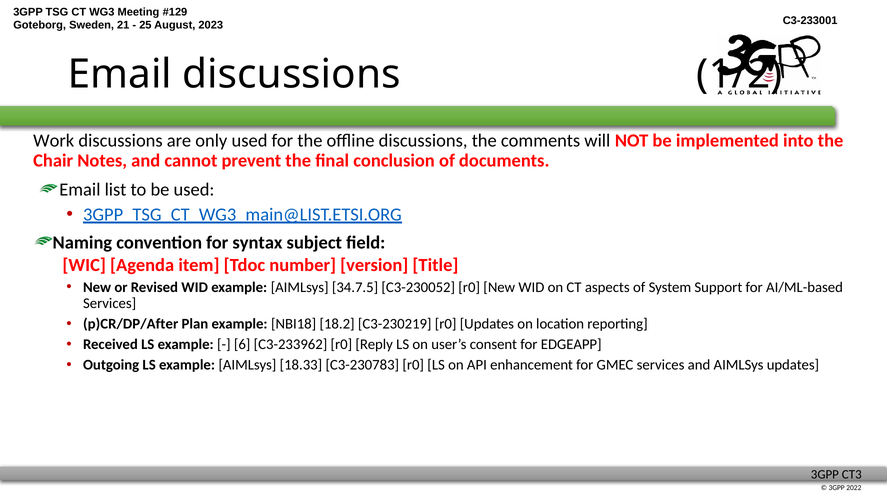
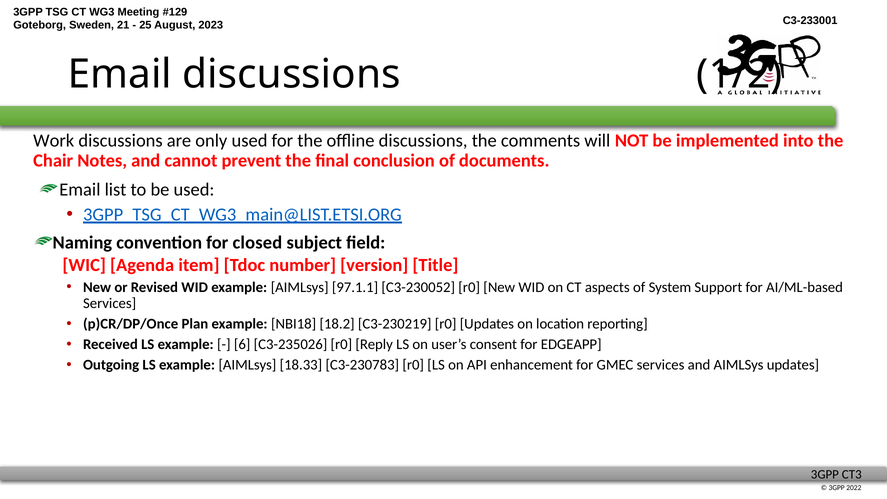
syntax: syntax -> closed
34.7.5: 34.7.5 -> 97.1.1
p)CR/DP/After: p)CR/DP/After -> p)CR/DP/Once
C3-233962: C3-233962 -> C3-235026
